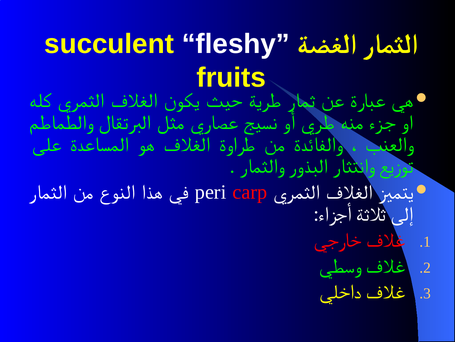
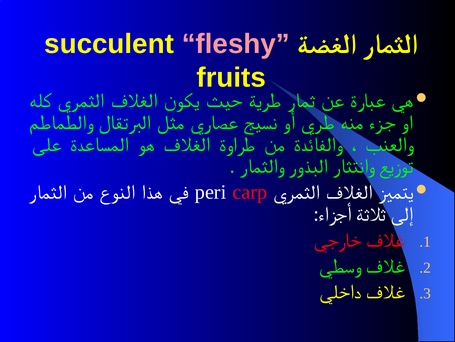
fleshy colour: white -> pink
